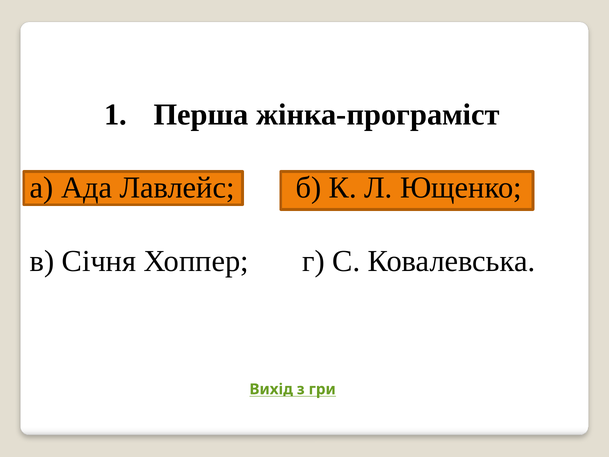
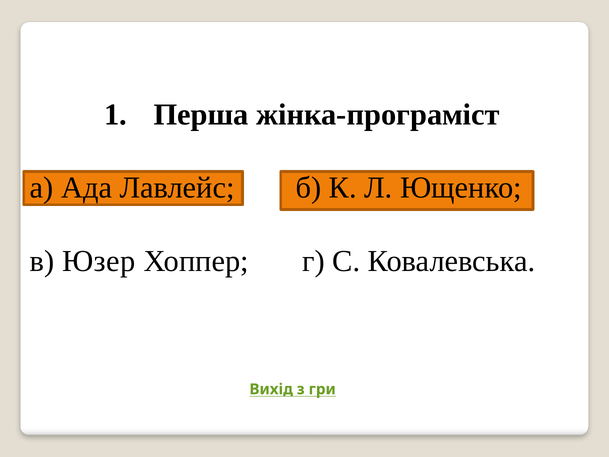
Січня: Січня -> Юзер
